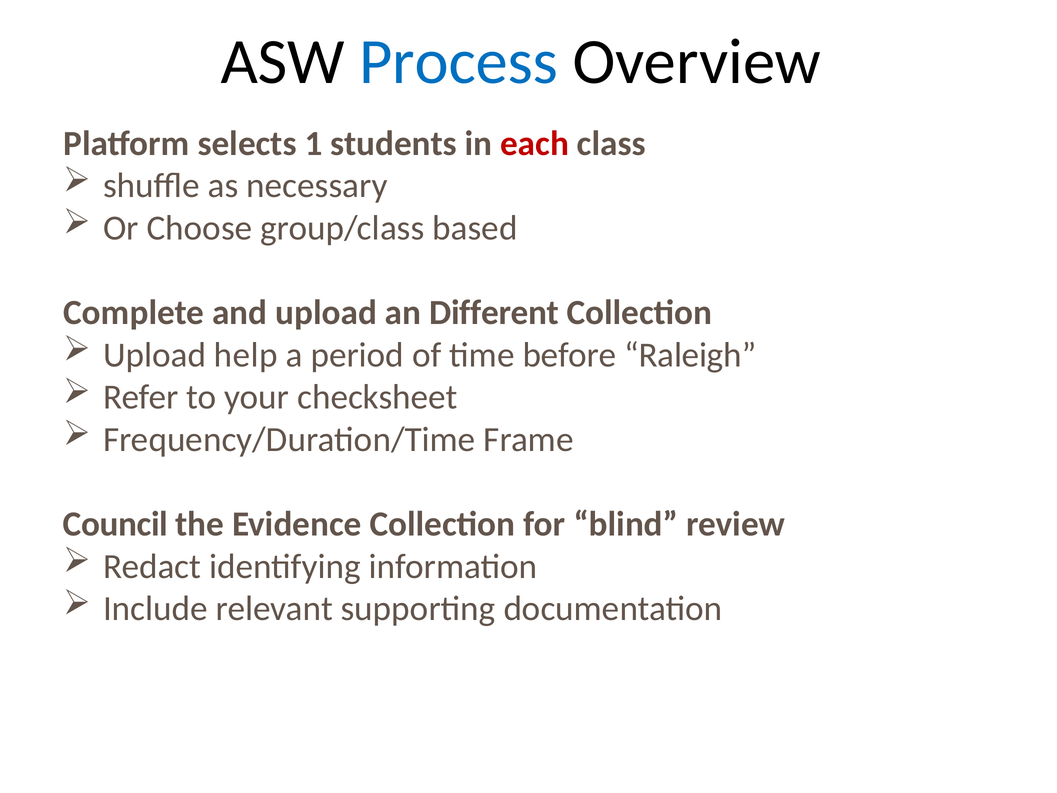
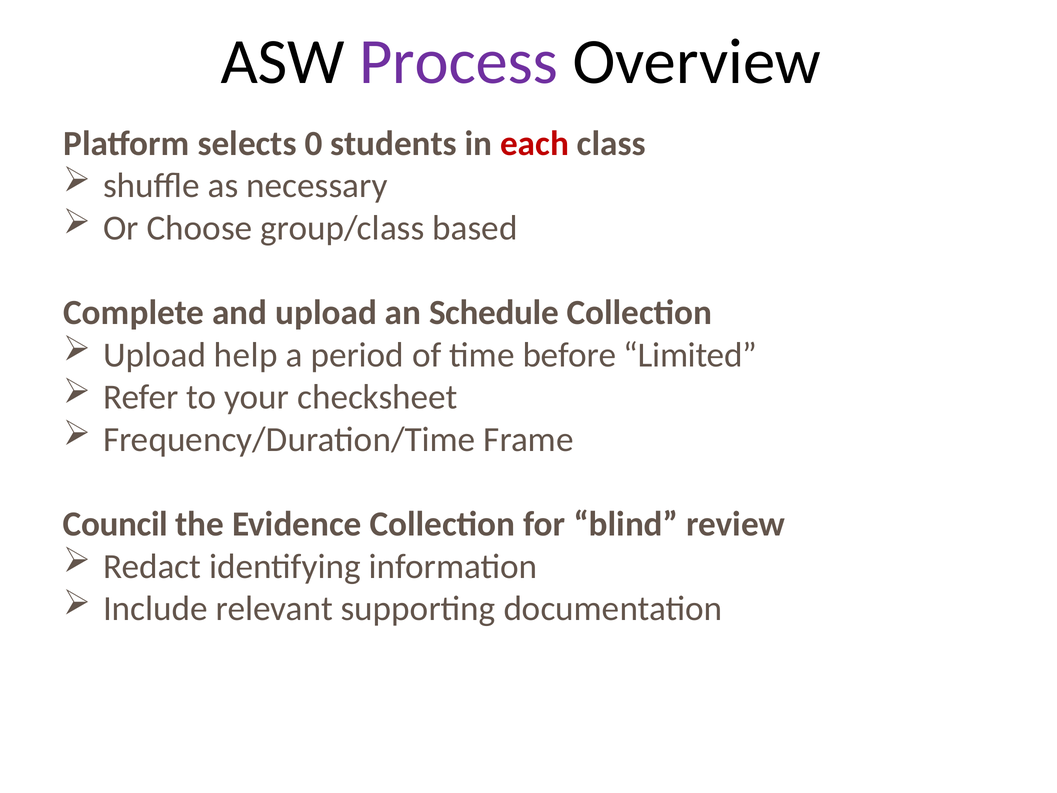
Process colour: blue -> purple
1: 1 -> 0
Different: Different -> Schedule
Raleigh: Raleigh -> Limited
